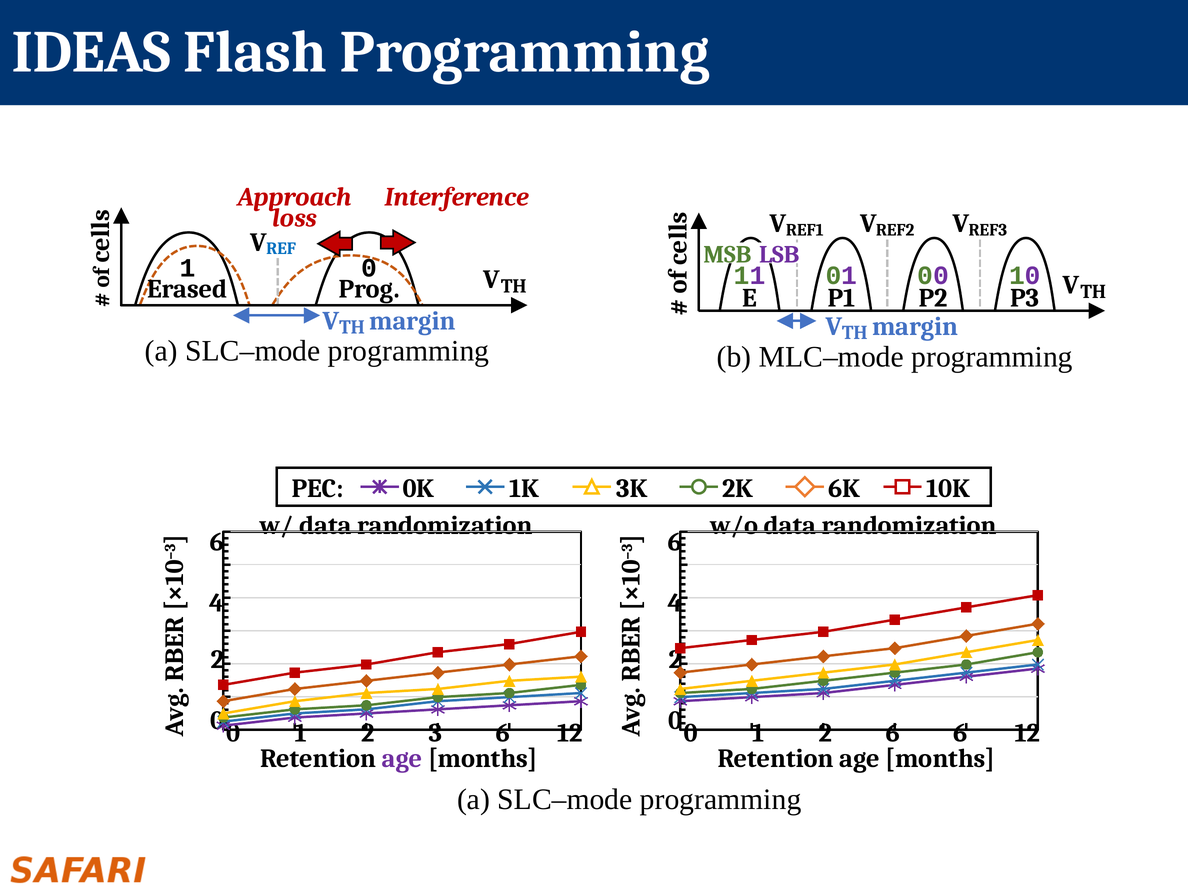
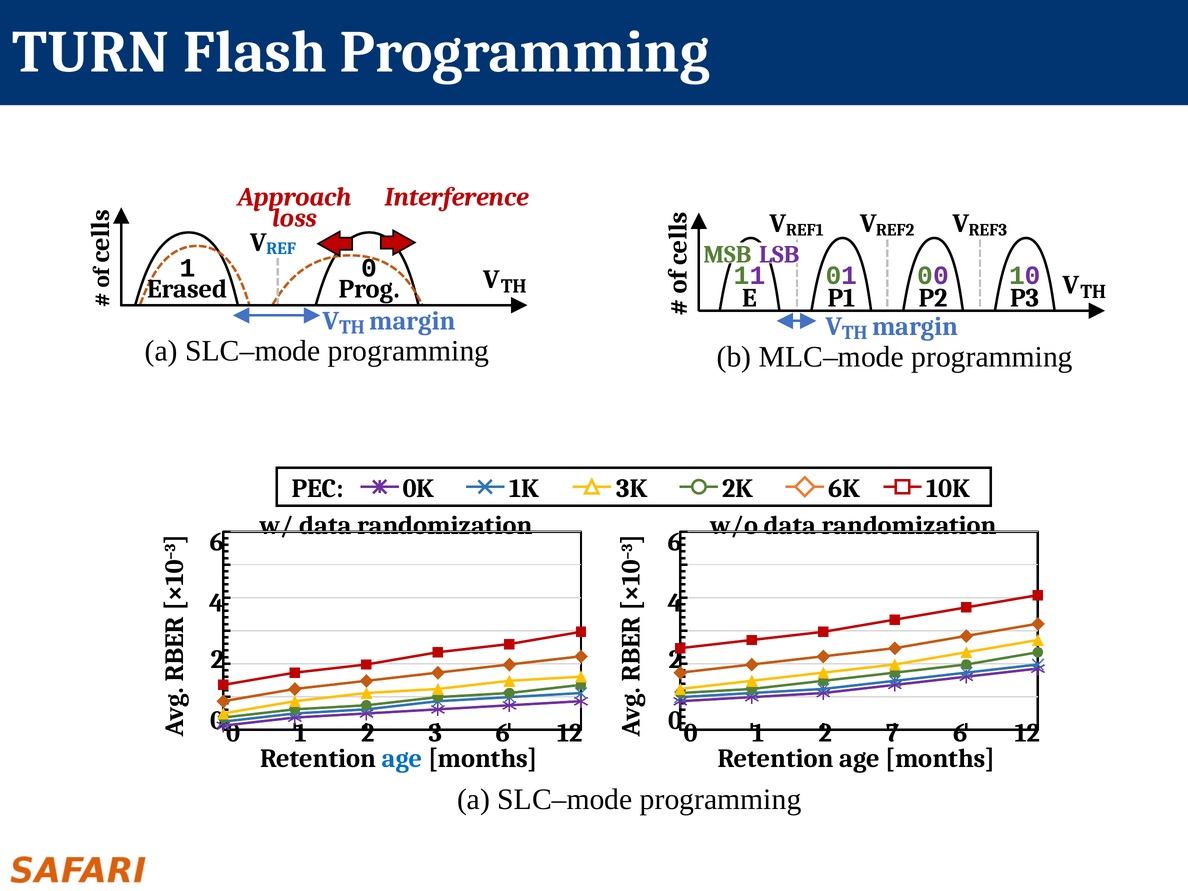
IDEAS: IDEAS -> TURN
2 6: 6 -> 7
age at (402, 758) colour: purple -> blue
